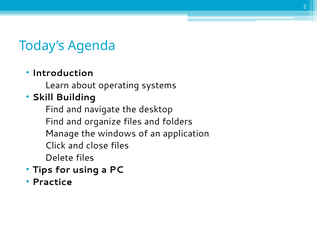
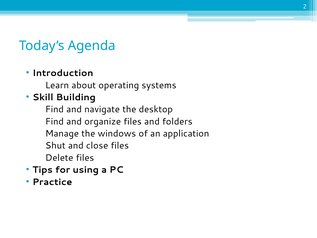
Click: Click -> Shut
